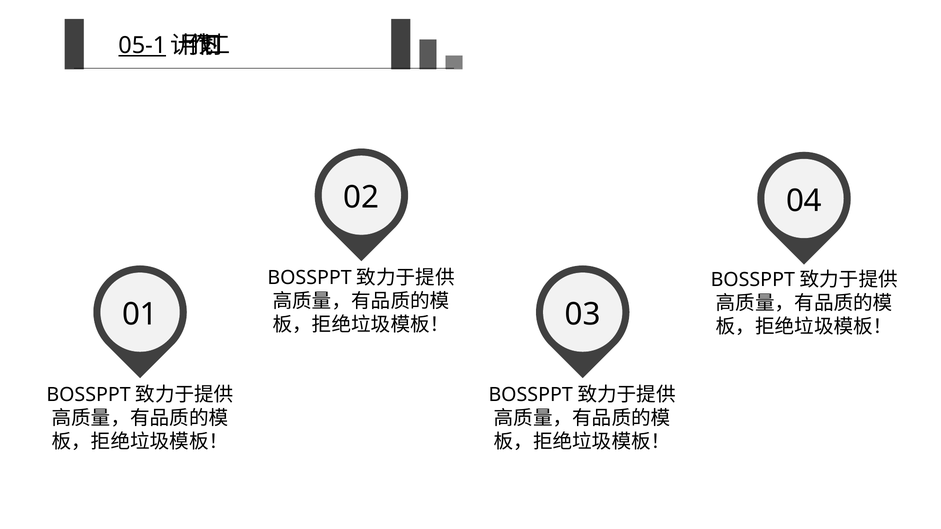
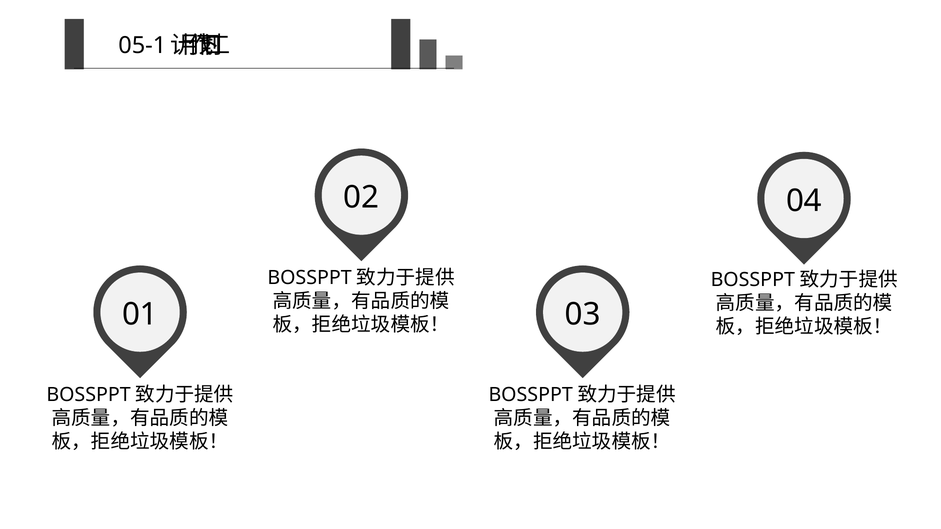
05-1 underline: present -> none
